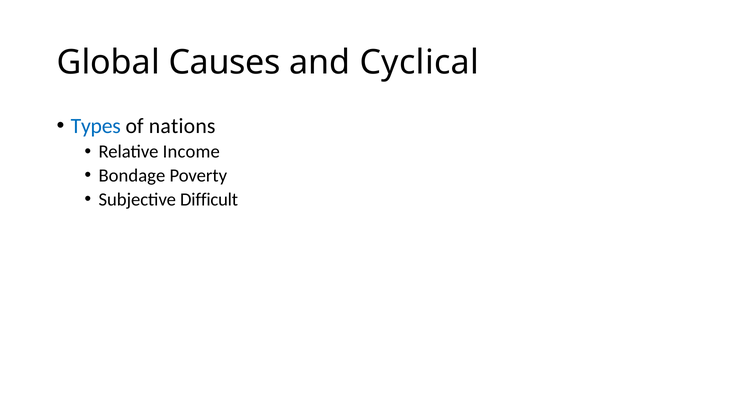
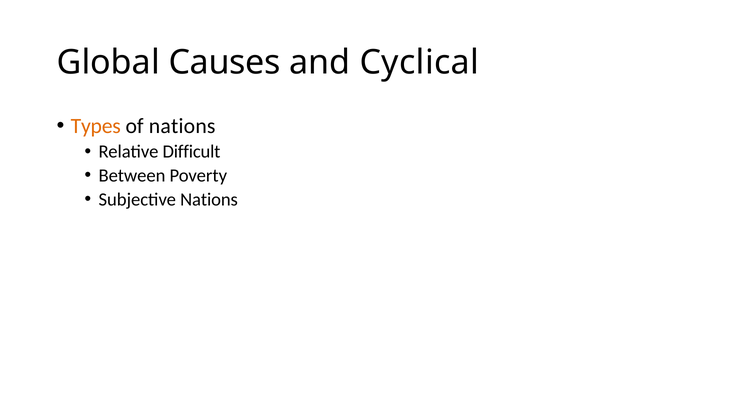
Types colour: blue -> orange
Income: Income -> Difficult
Bondage: Bondage -> Between
Subjective Difficult: Difficult -> Nations
